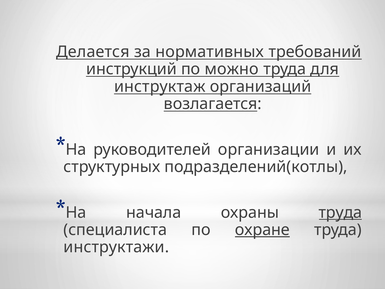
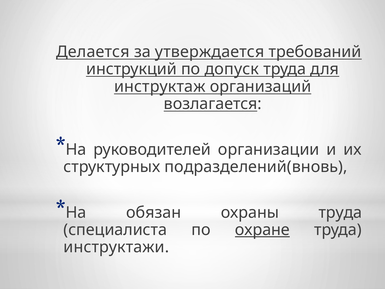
нормативных: нормативных -> утверждается
можно: можно -> допуск
подразделений(котлы: подразделений(котлы -> подразделений(вновь
начала: начала -> обязан
труда at (340, 212) underline: present -> none
